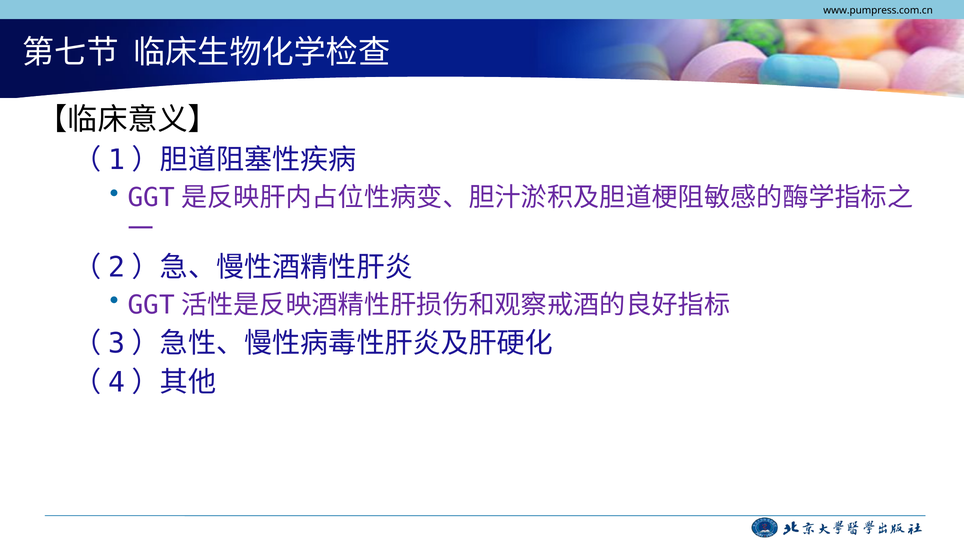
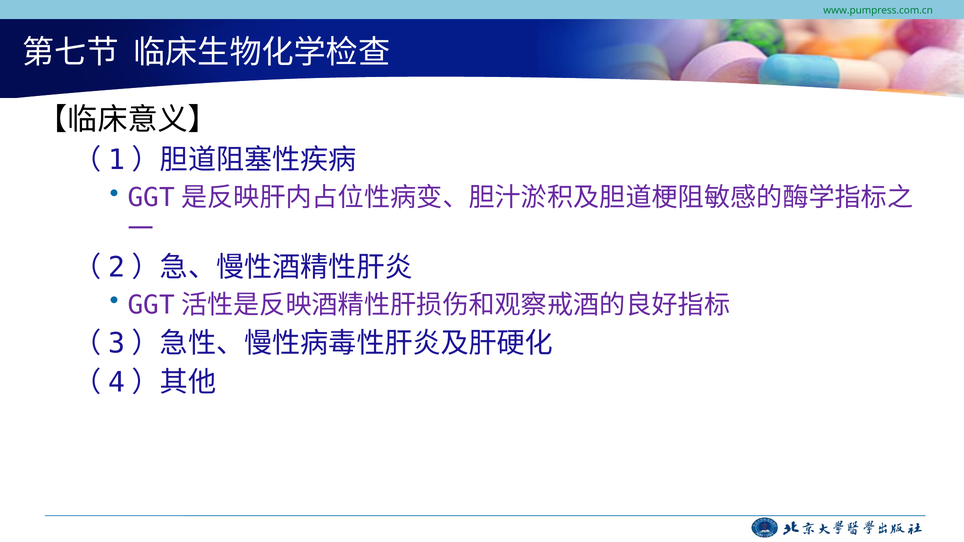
www.pumpress.com.cn colour: black -> green
